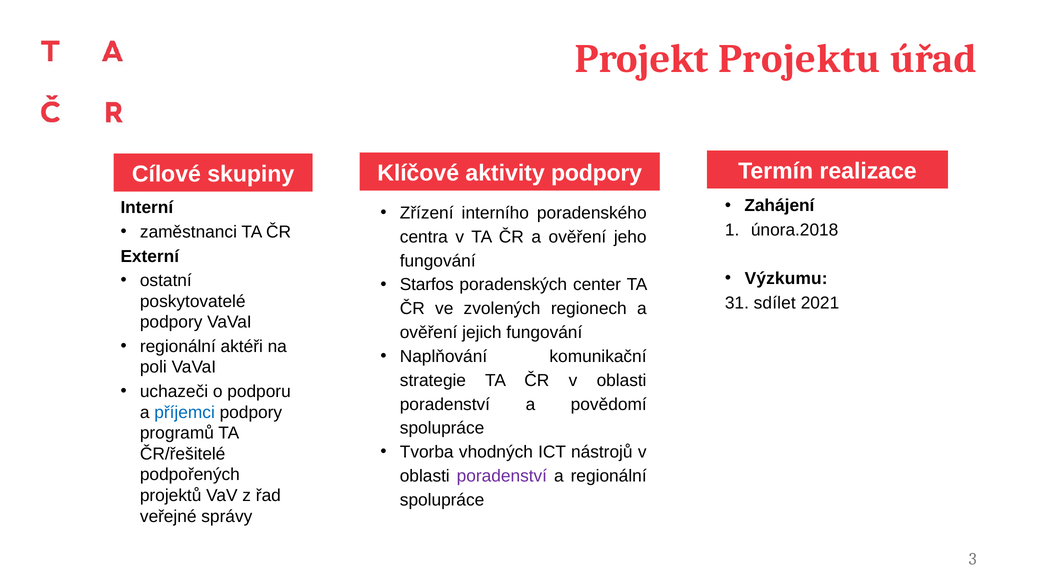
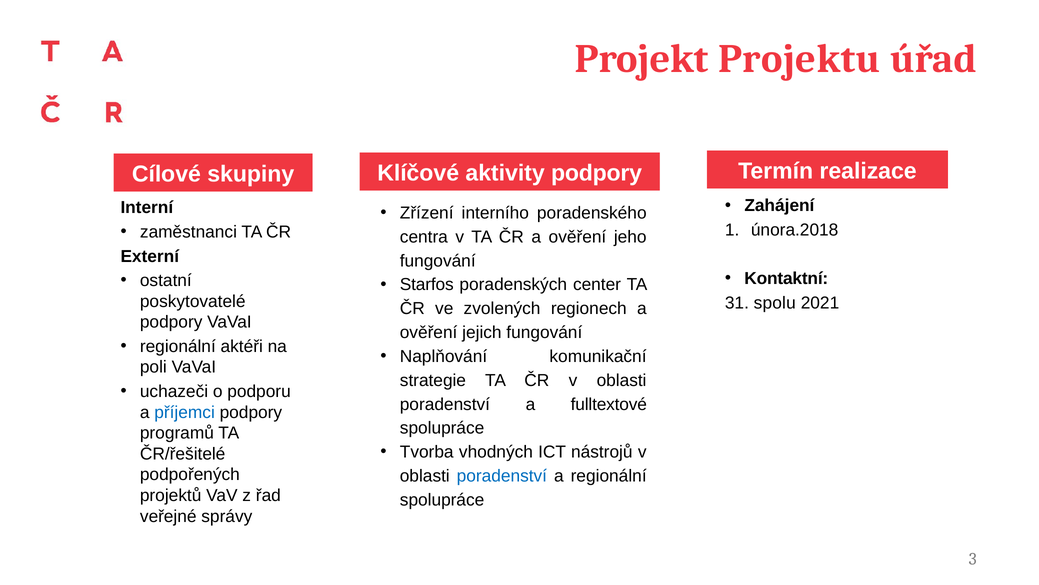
Výzkumu: Výzkumu -> Kontaktní
sdílet: sdílet -> spolu
povědomí: povědomí -> fulltextové
poradenství at (502, 476) colour: purple -> blue
